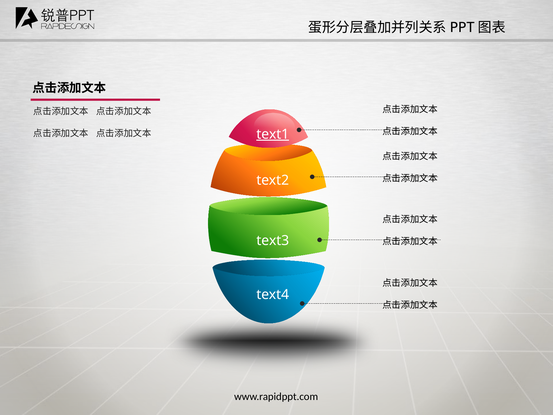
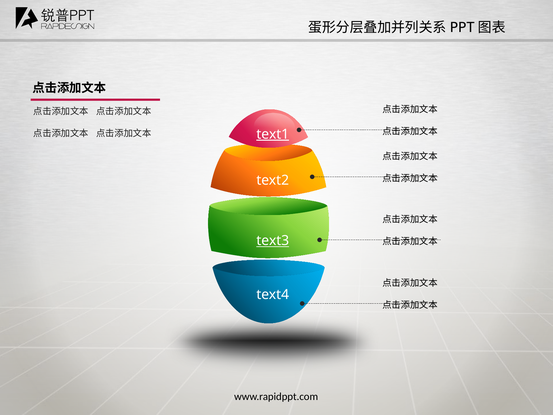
text3 underline: none -> present
